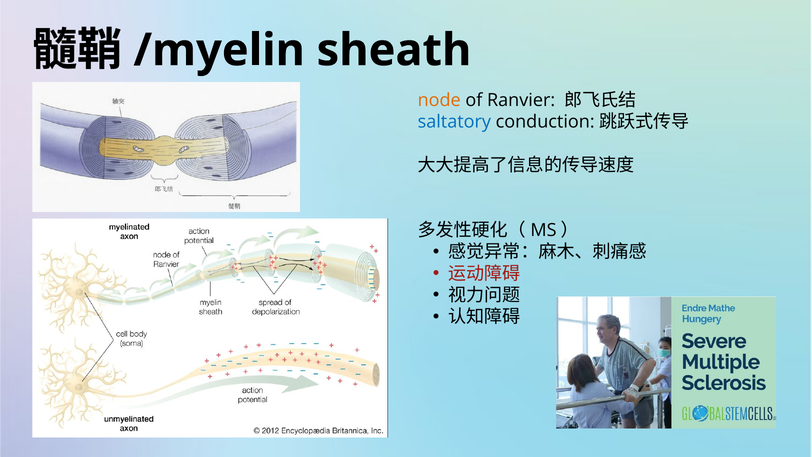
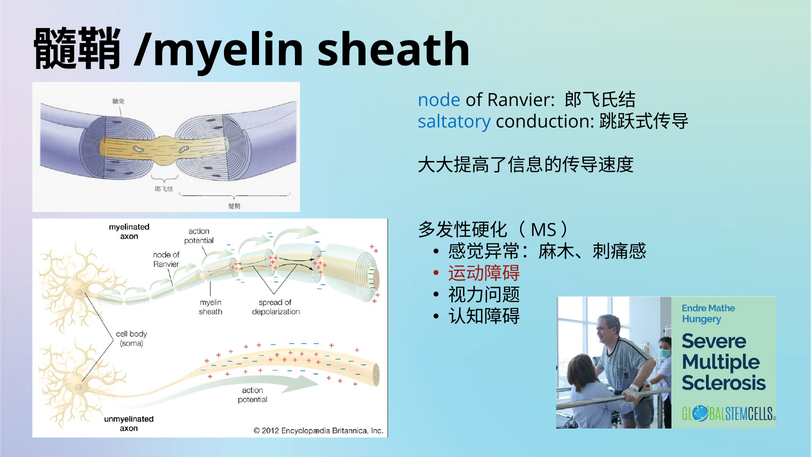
node colour: orange -> blue
